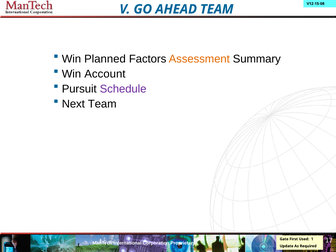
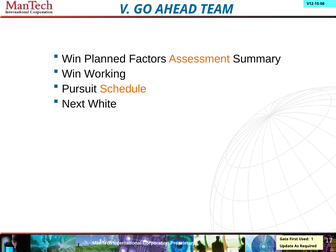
Account: Account -> Working
Schedule colour: purple -> orange
Next Team: Team -> White
